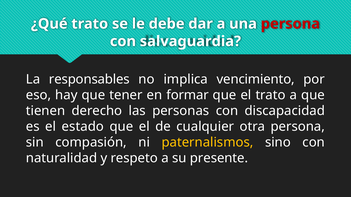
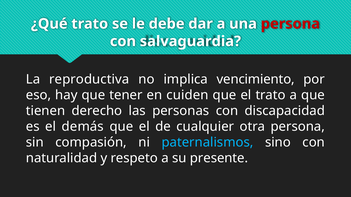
responsables: responsables -> reproductiva
formar: formar -> cuiden
estado: estado -> demás
paternalismos colour: yellow -> light blue
